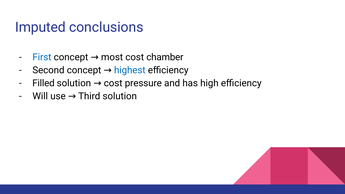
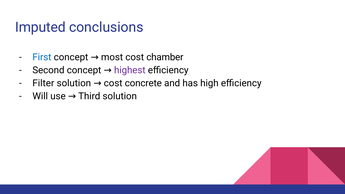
highest colour: blue -> purple
Filled: Filled -> Filter
pressure: pressure -> concrete
